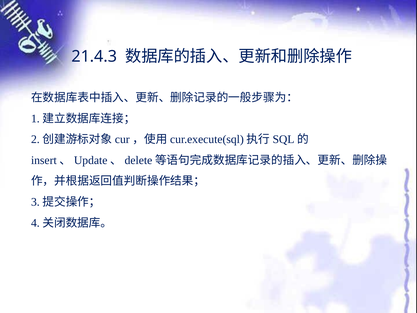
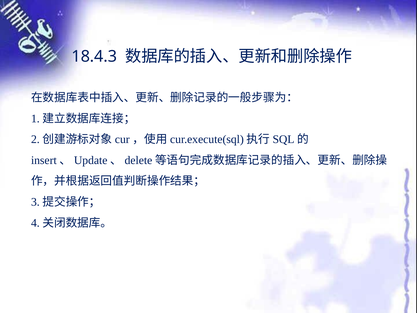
21.4.3: 21.4.3 -> 18.4.3
